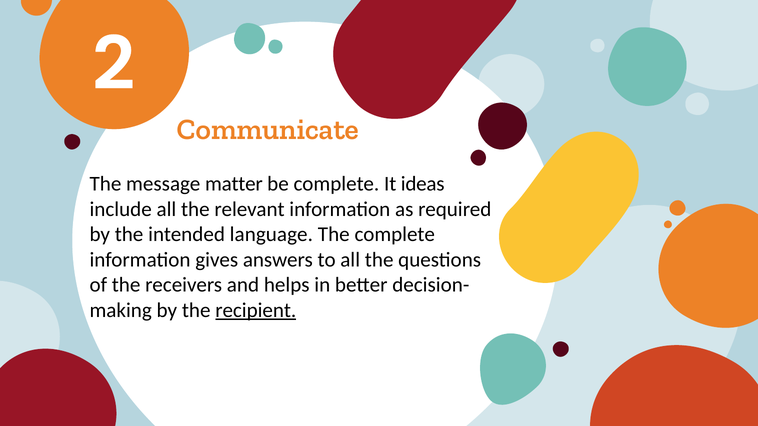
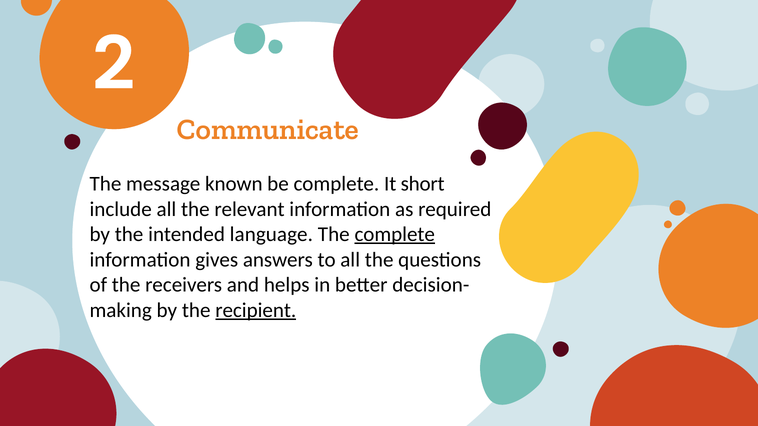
matter: matter -> known
ideas: ideas -> short
complete at (395, 235) underline: none -> present
